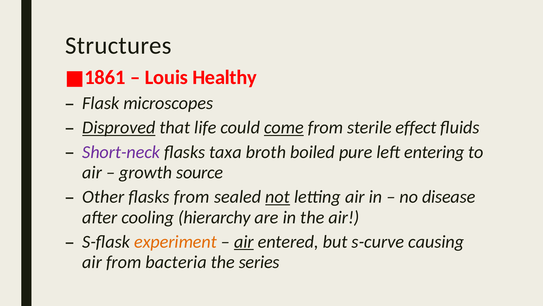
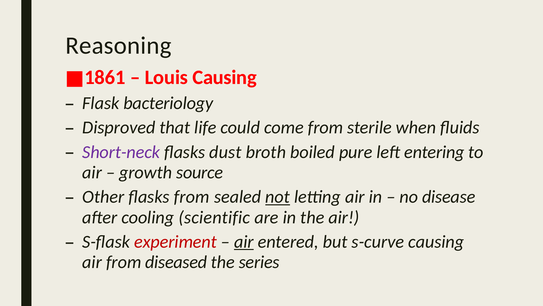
Structures: Structures -> Reasoning
Louis Healthy: Healthy -> Causing
microscopes: microscopes -> bacteriology
Disproved underline: present -> none
come underline: present -> none
effect: effect -> when
taxa: taxa -> dust
hierarchy: hierarchy -> scientific
experiment colour: orange -> red
bacteria: bacteria -> diseased
